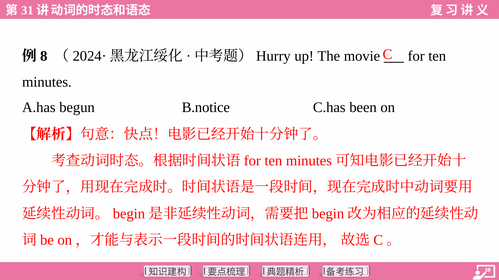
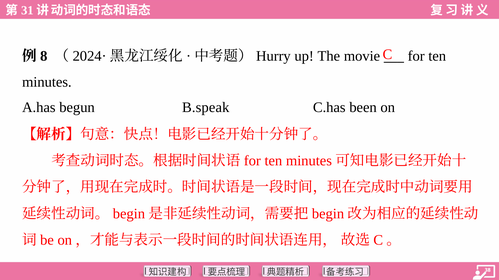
B.notice: B.notice -> B.speak
